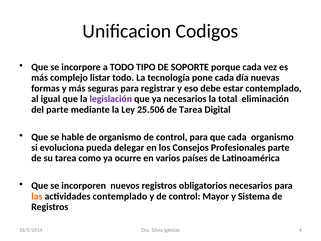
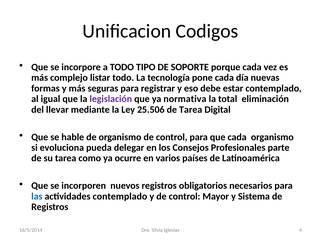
ya necesarios: necesarios -> normativa
del parte: parte -> llevar
las colour: orange -> blue
